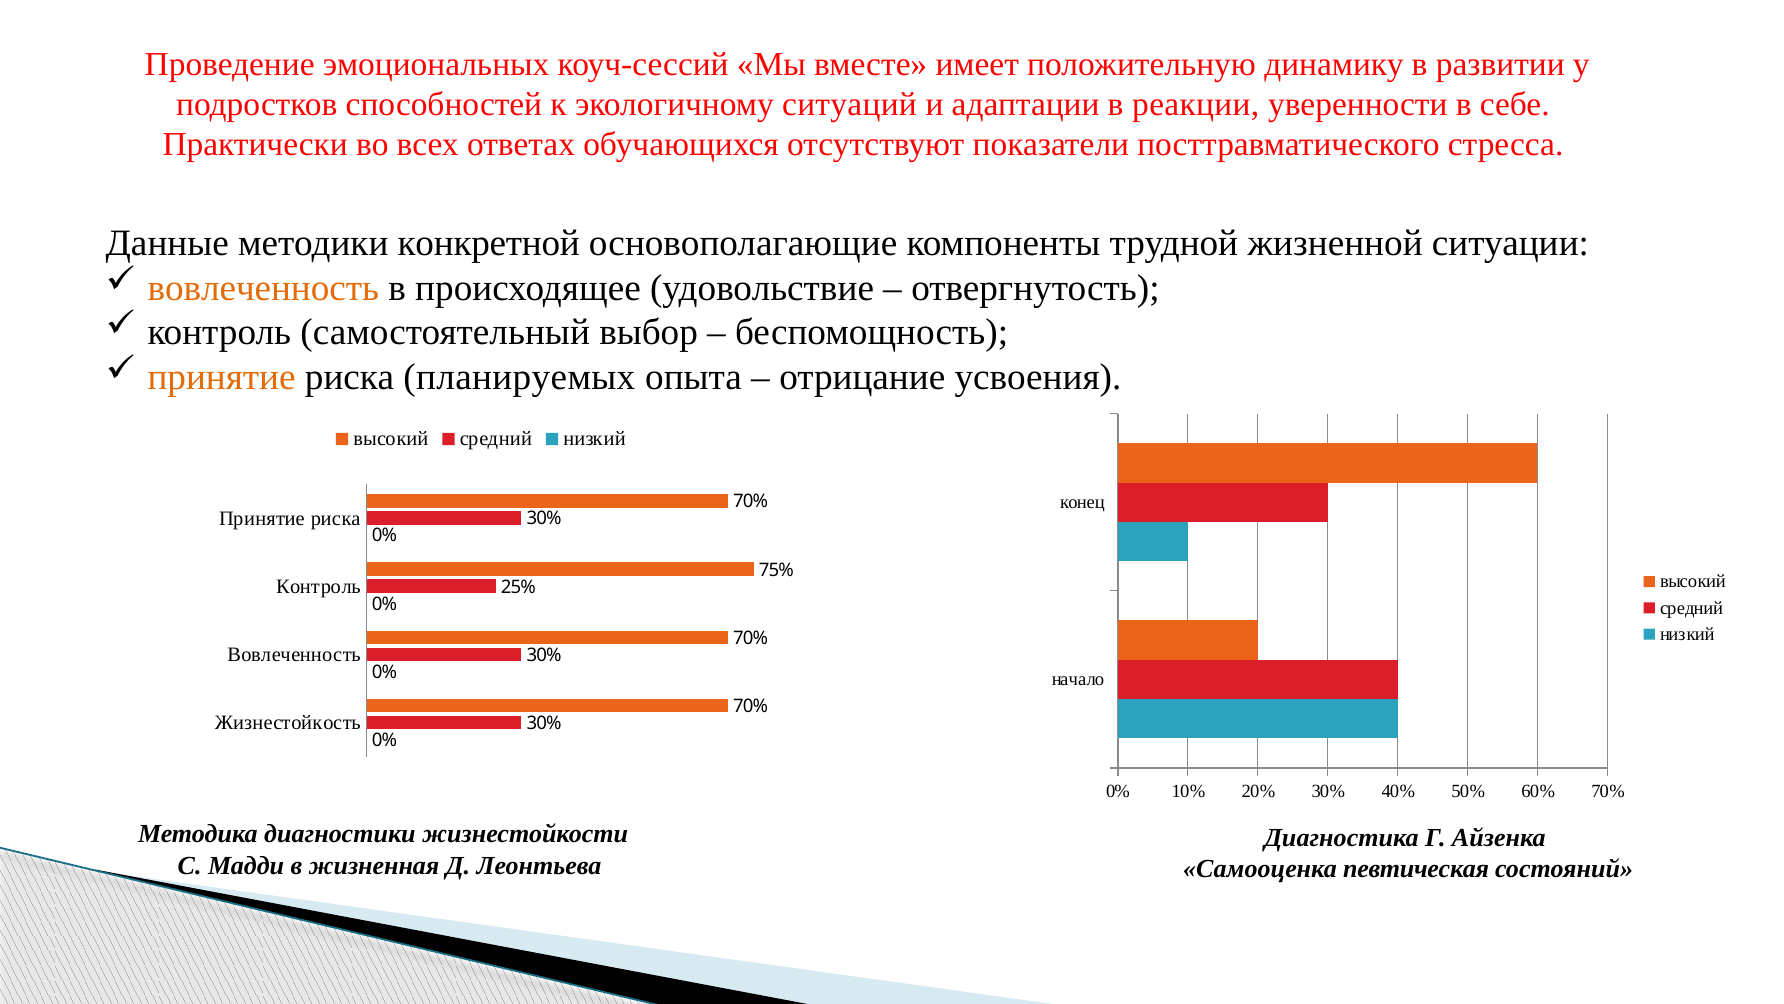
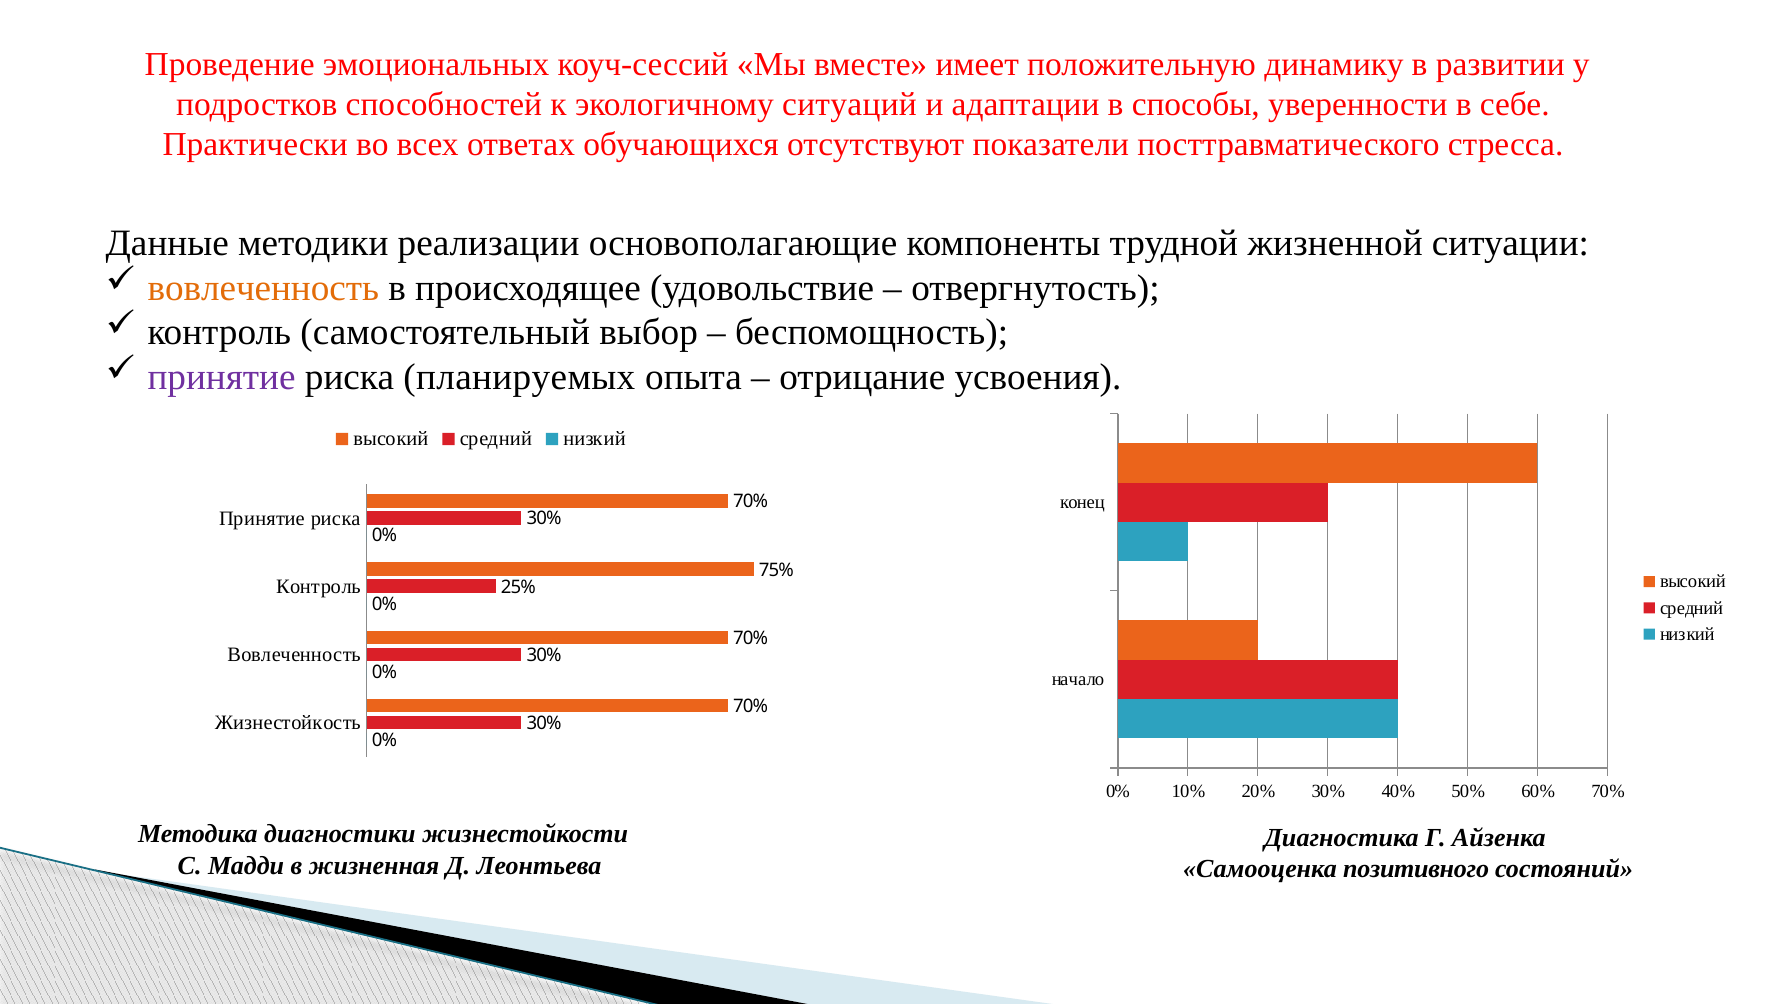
реакции: реакции -> способы
конкретной: конкретной -> реализации
принятие at (222, 377) colour: orange -> purple
певтическая: певтическая -> позитивного
